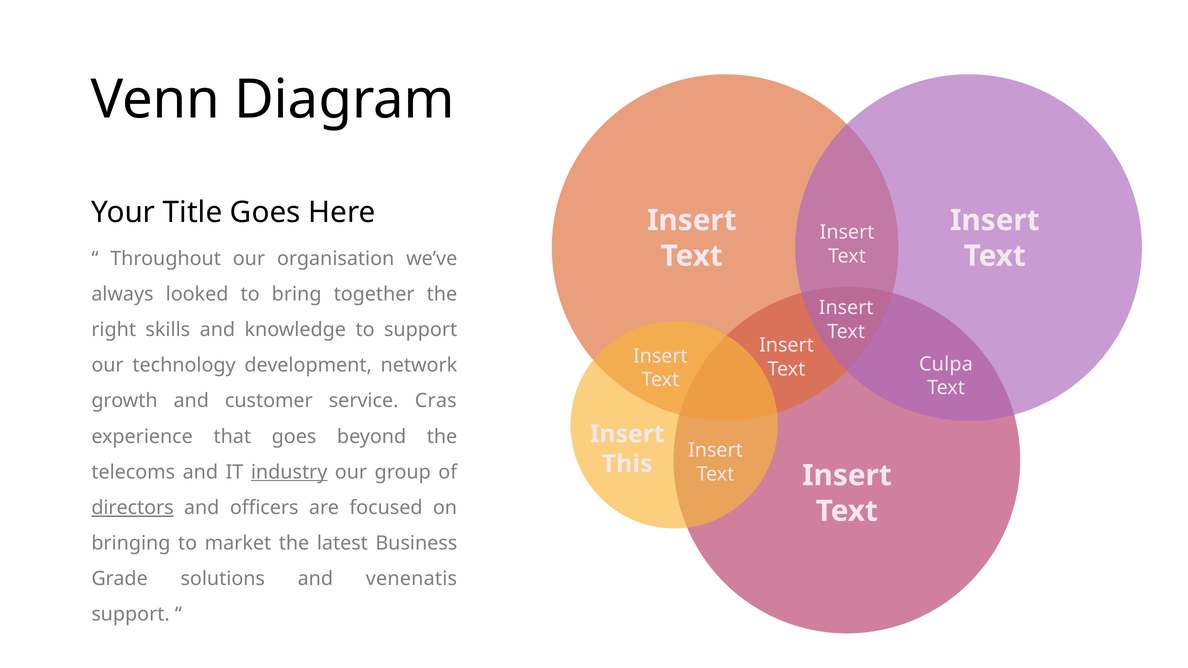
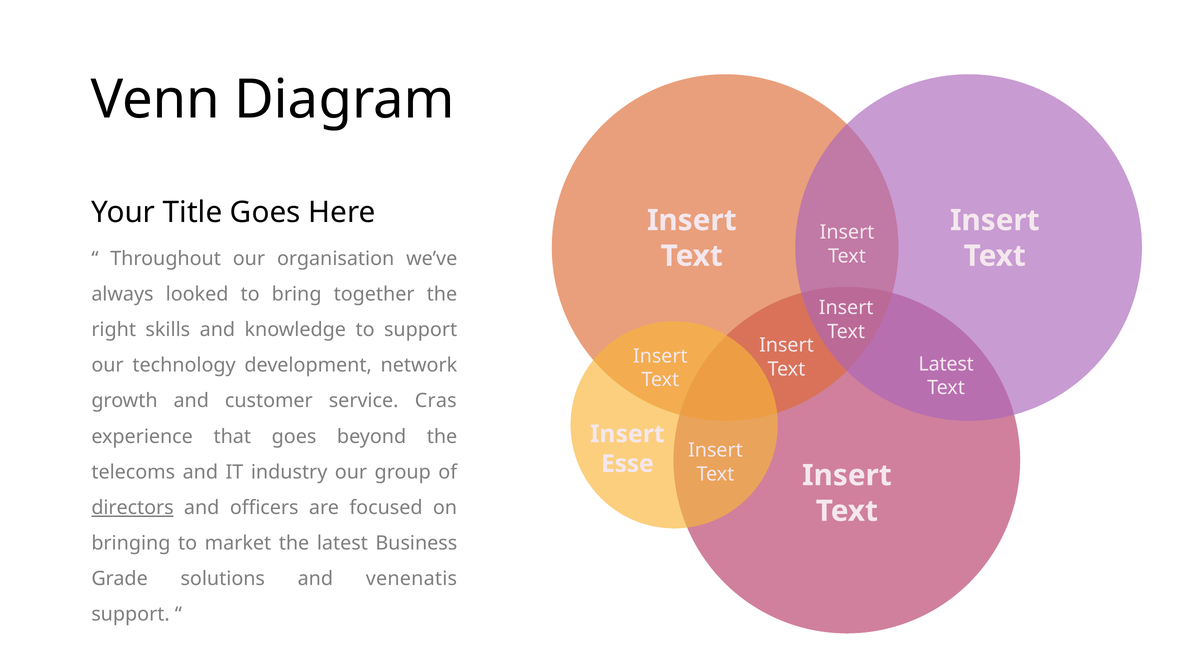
Culpa at (946, 364): Culpa -> Latest
This: This -> Esse
industry underline: present -> none
